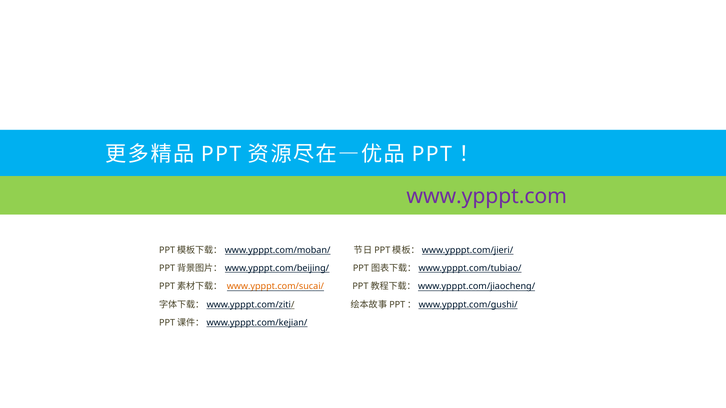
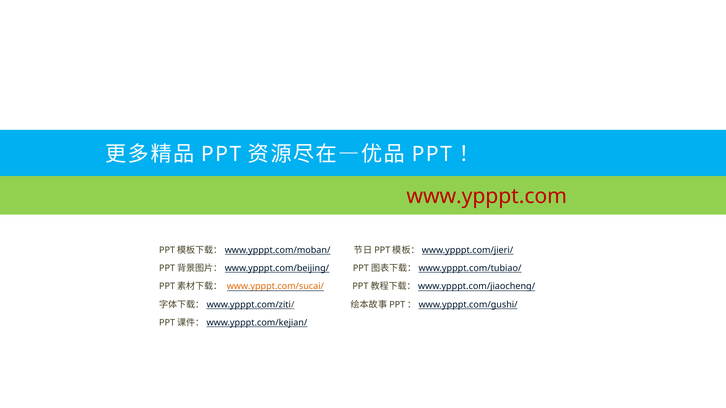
www.ypppt.com colour: purple -> red
